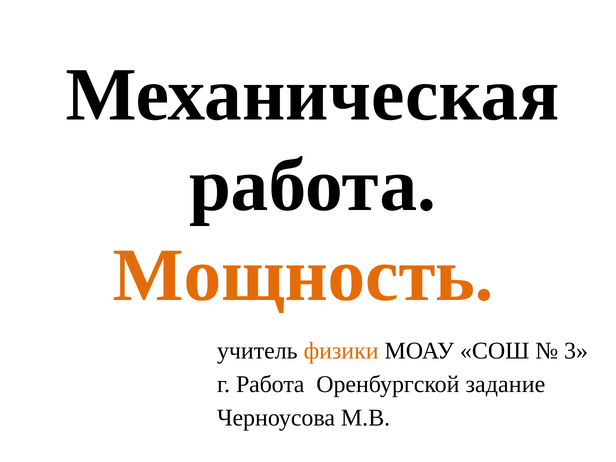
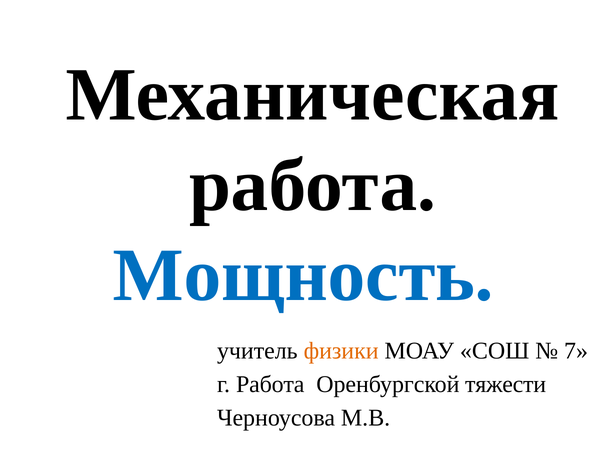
Мощность colour: orange -> blue
3: 3 -> 7
задание: задание -> тяжести
